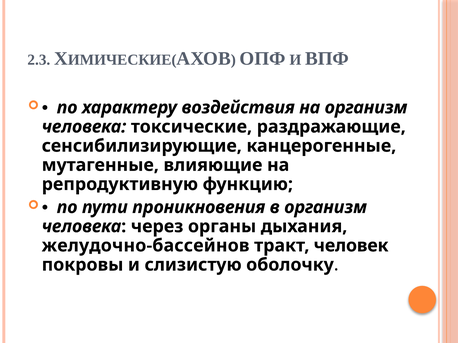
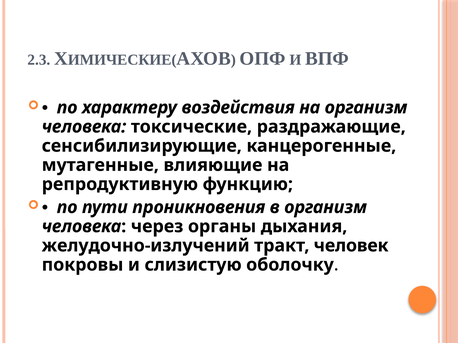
желудочно-бассейнов: желудочно-бассейнов -> желудочно-излучений
